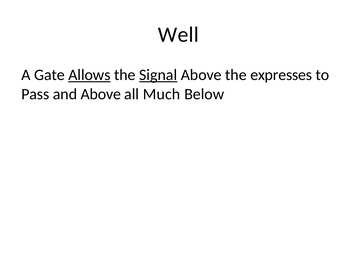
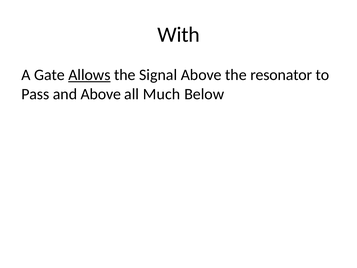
Well: Well -> With
Signal underline: present -> none
expresses: expresses -> resonator
